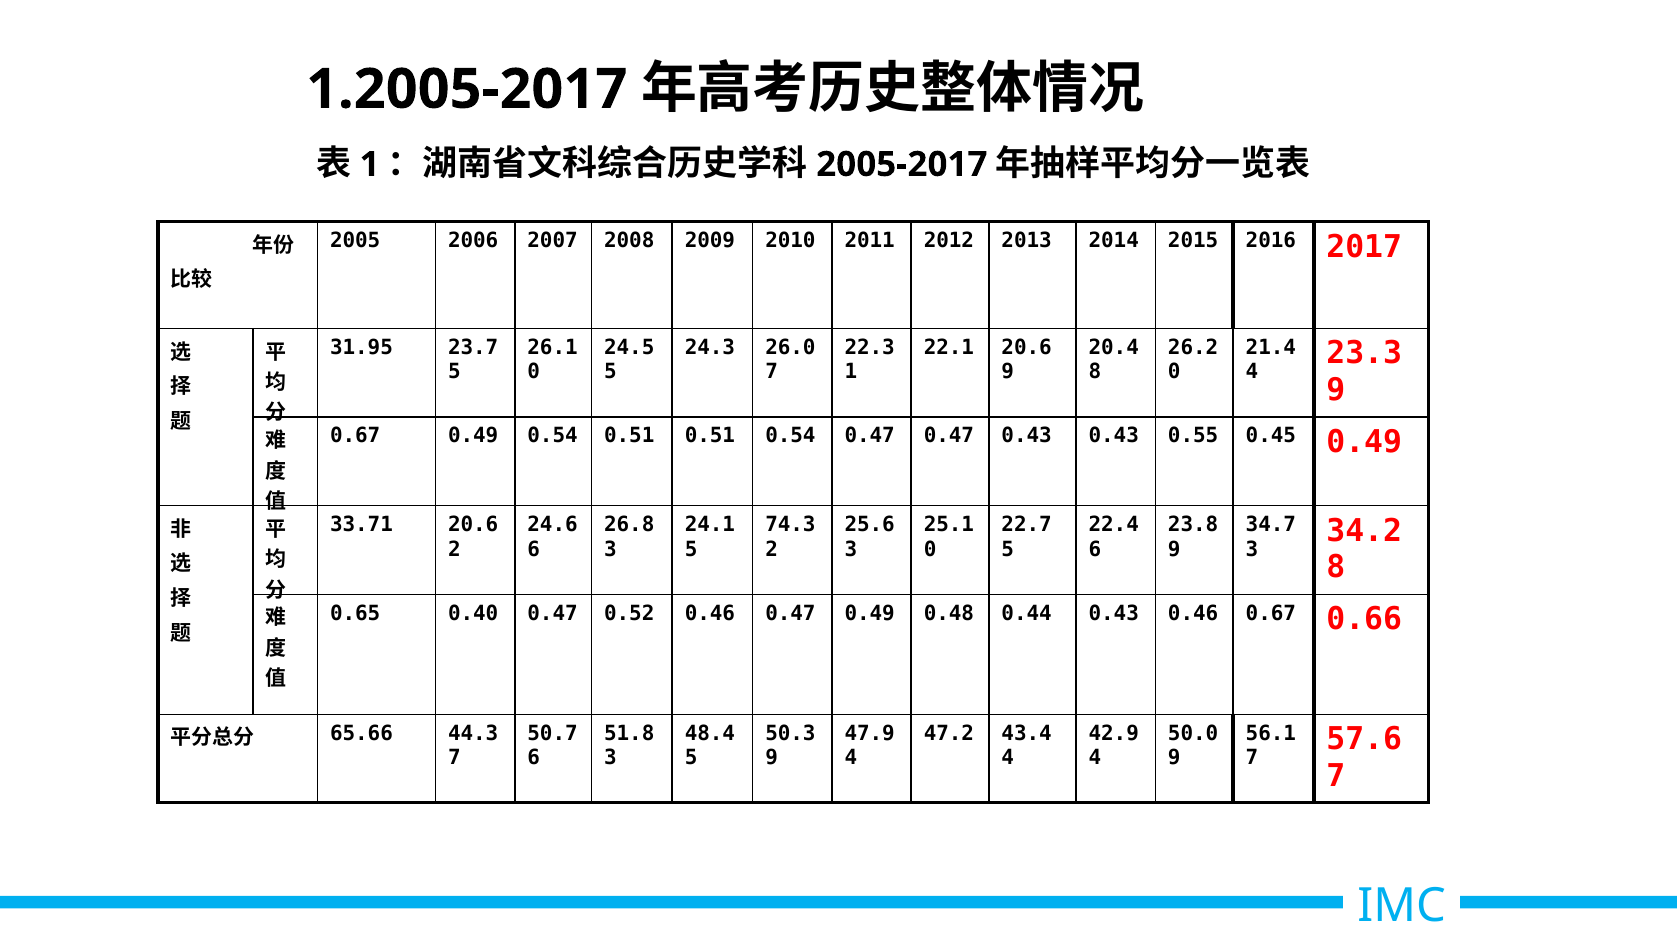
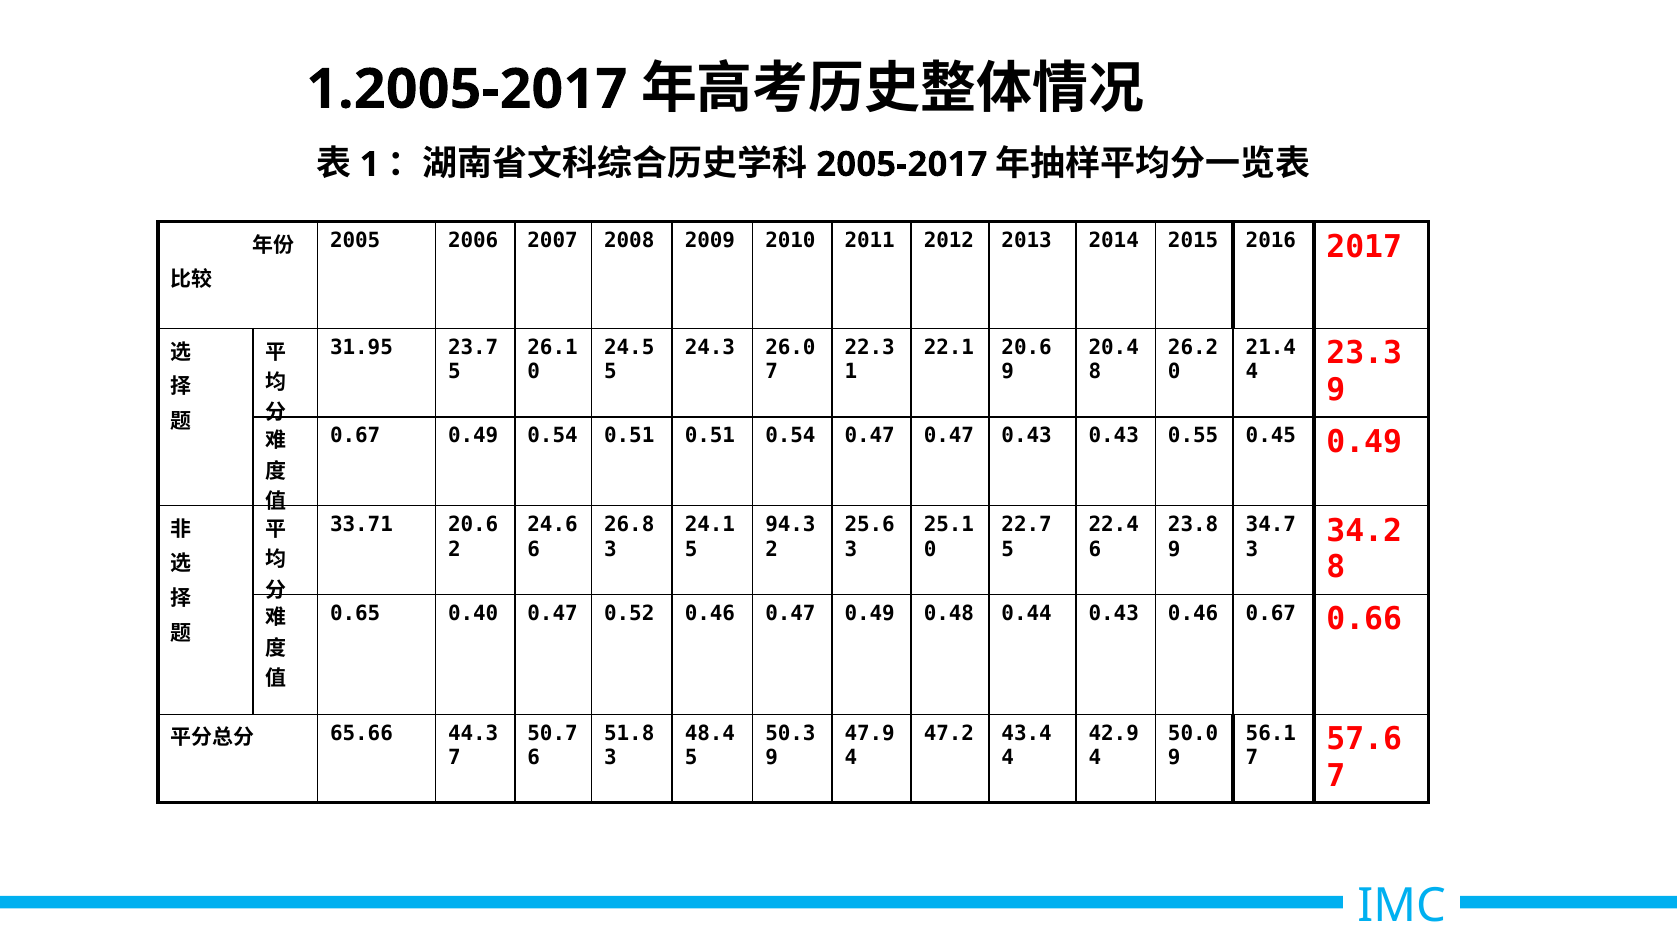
74.3: 74.3 -> 94.3
